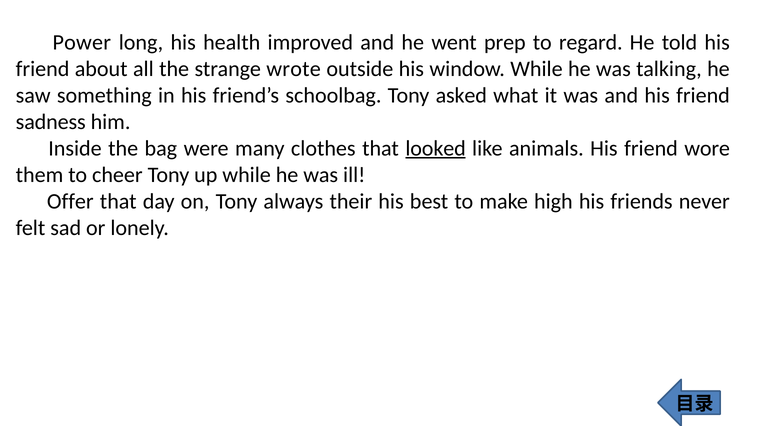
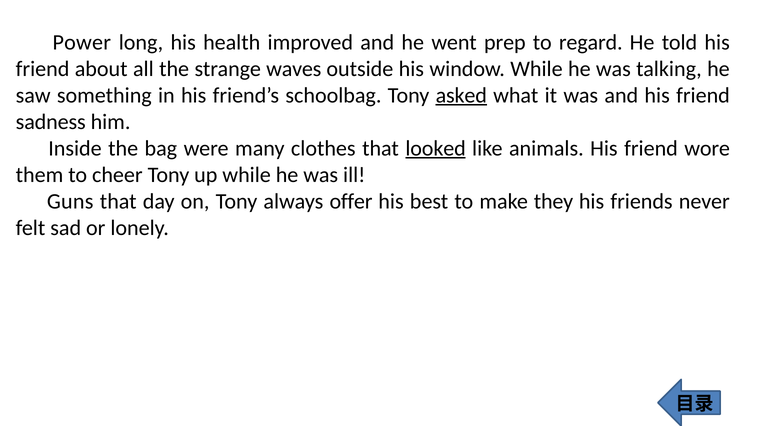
wrote: wrote -> waves
asked underline: none -> present
Offer: Offer -> Guns
their: their -> offer
high: high -> they
